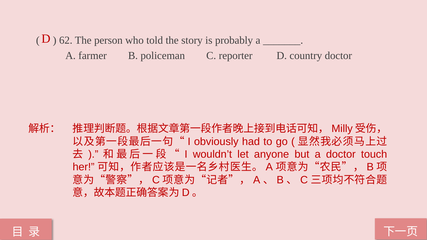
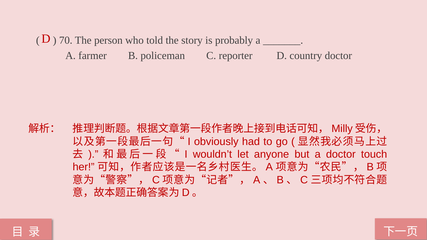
62: 62 -> 70
